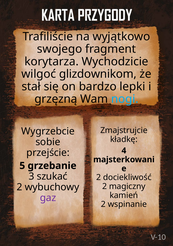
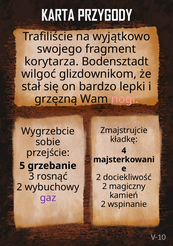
Wychodzicie: Wychodzicie -> Bodensztadt
nogi colour: light blue -> pink
szukać: szukać -> rosnąć
